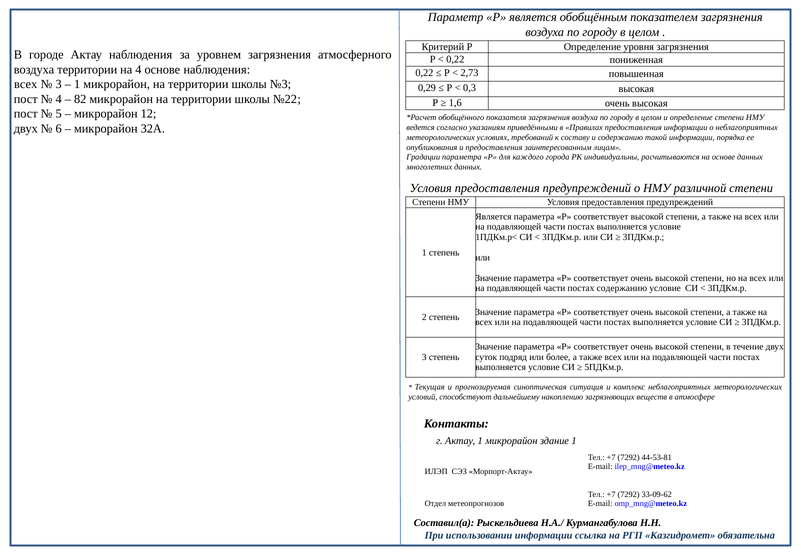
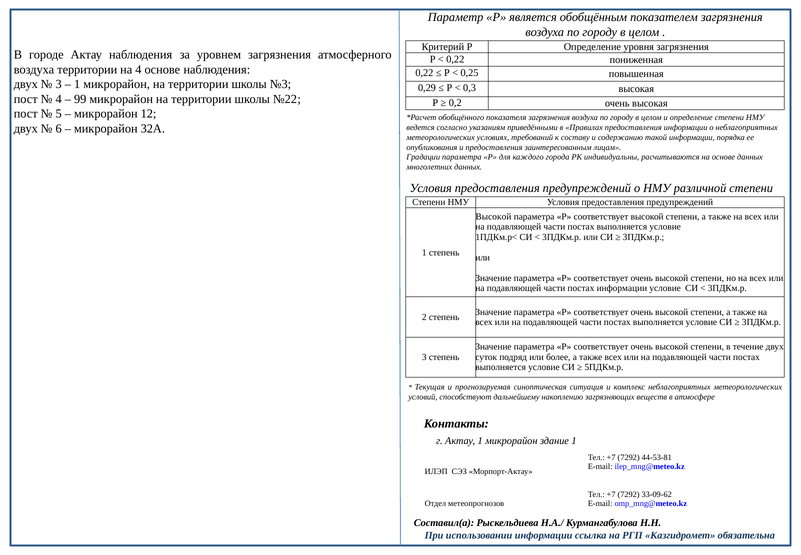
2,73: 2,73 -> 0,25
всех at (26, 84): всех -> двух
82: 82 -> 99
1,6: 1,6 -> 0,2
Является at (494, 216): Является -> Высокой
постах содержанию: содержанию -> информации
